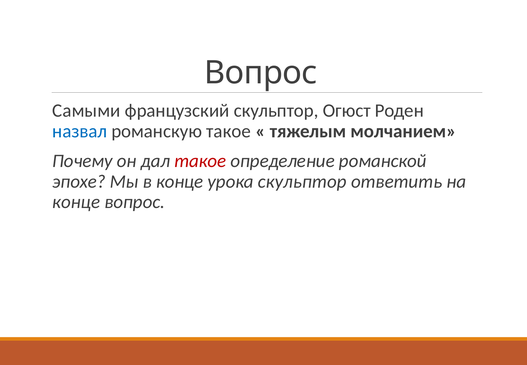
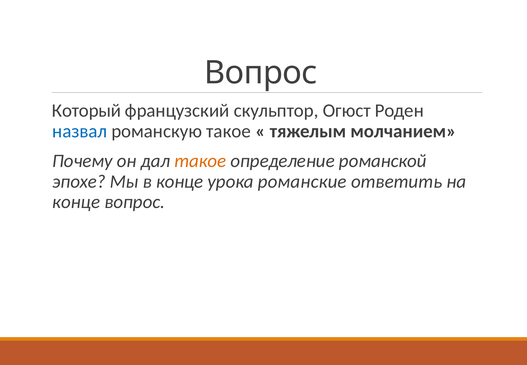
Самыми: Самыми -> Который
такое at (200, 161) colour: red -> orange
урока скульптор: скульптор -> романские
